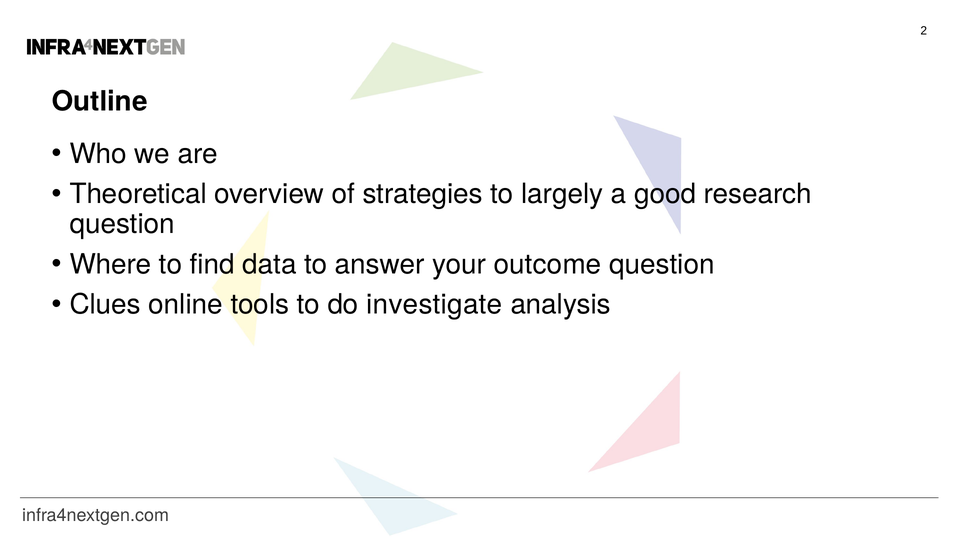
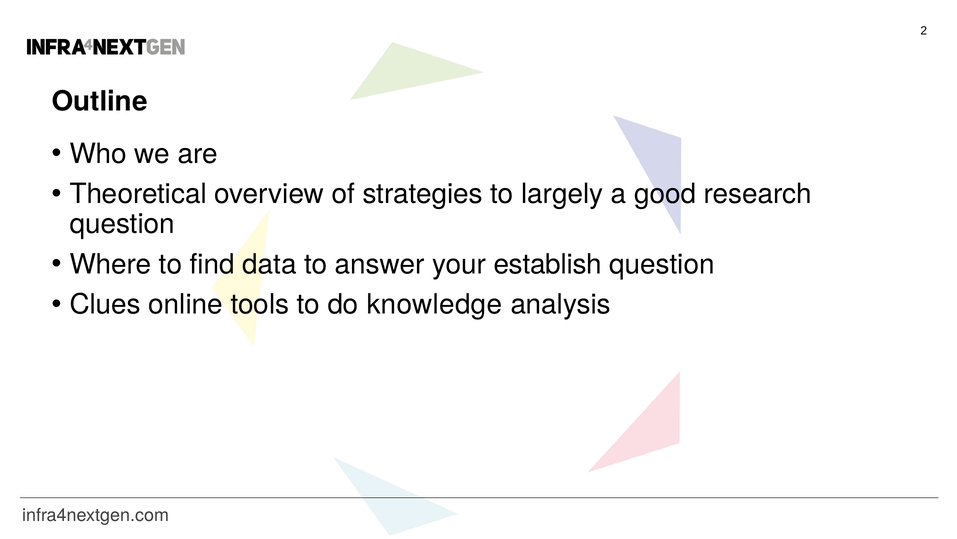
outcome: outcome -> establish
investigate: investigate -> knowledge
